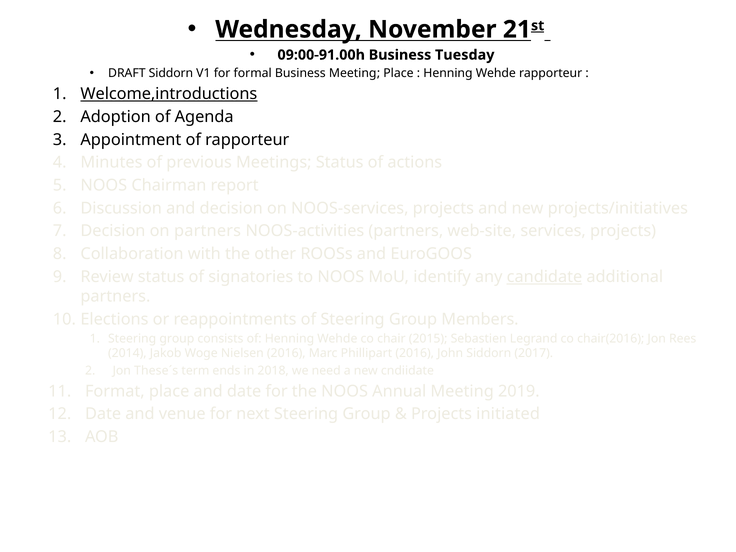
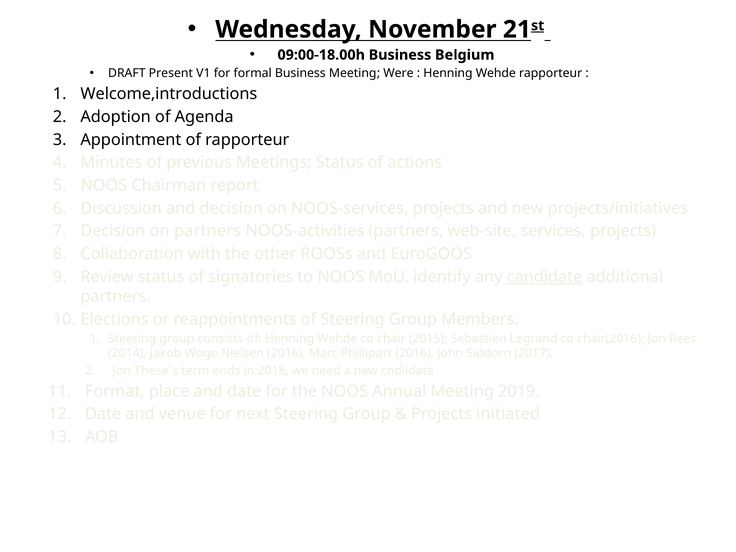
09:00-91.00h: 09:00-91.00h -> 09:00-18.00h
Tuesday: Tuesday -> Belgium
DRAFT Siddorn: Siddorn -> Present
Meeting Place: Place -> Were
Welcome,introductions underline: present -> none
